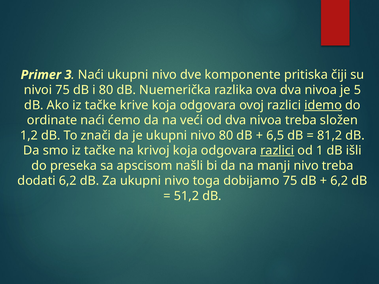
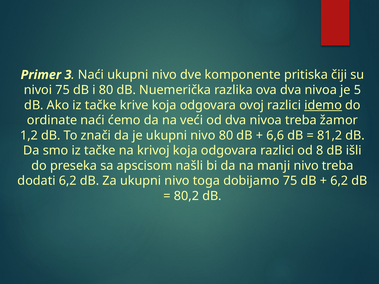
složen: složen -> žamor
6,5: 6,5 -> 6,6
razlici at (277, 151) underline: present -> none
1: 1 -> 8
51,2: 51,2 -> 80,2
